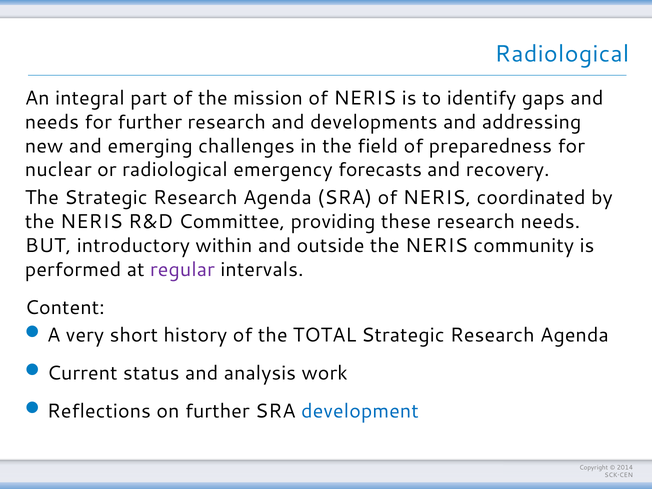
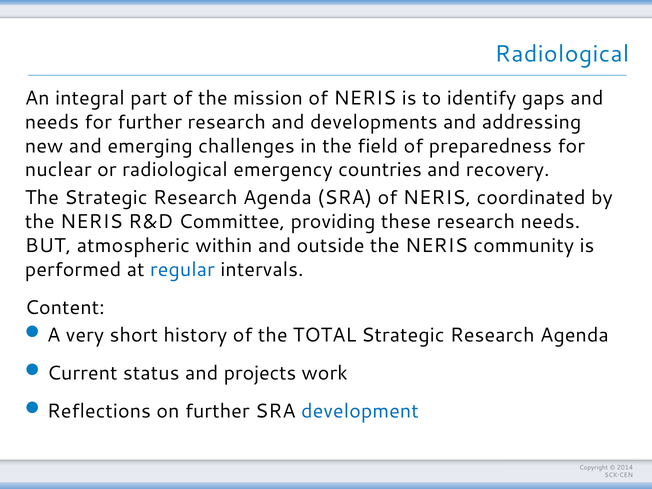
forecasts: forecasts -> countries
introductory: introductory -> atmospheric
regular colour: purple -> blue
analysis: analysis -> projects
